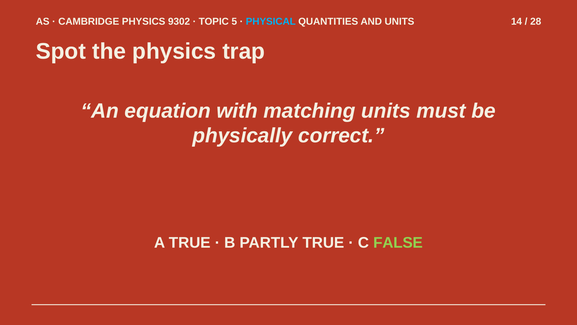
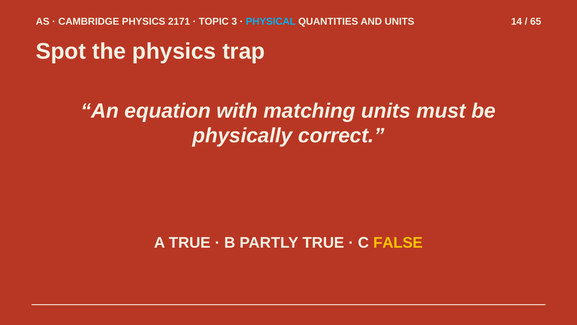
9302: 9302 -> 2171
5: 5 -> 3
28: 28 -> 65
FALSE colour: light green -> yellow
